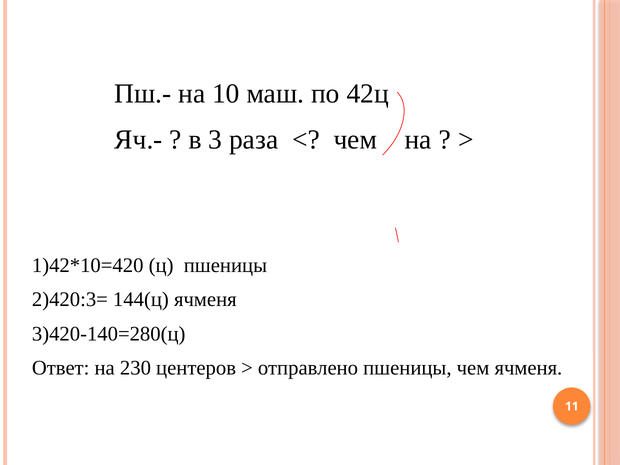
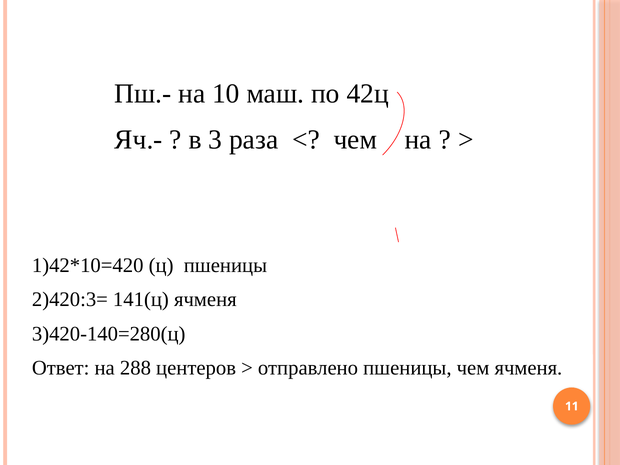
144(ц: 144(ц -> 141(ц
230: 230 -> 288
